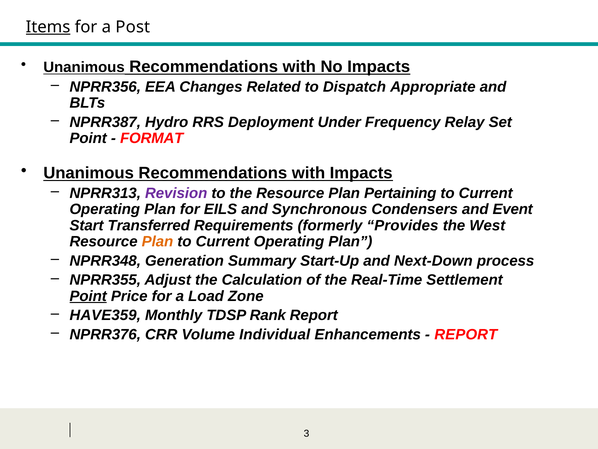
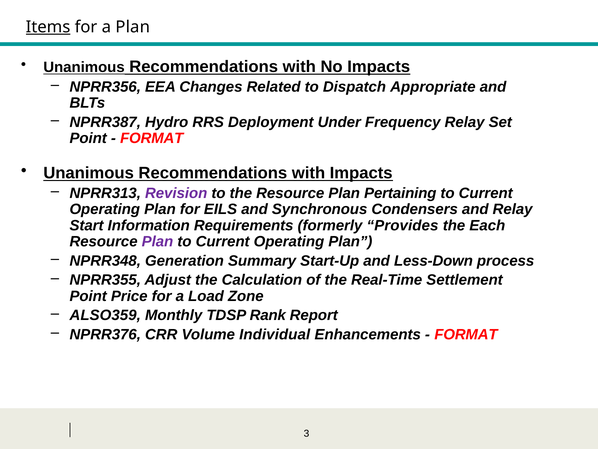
a Post: Post -> Plan
and Event: Event -> Relay
Transferred: Transferred -> Information
West: West -> Each
Plan at (157, 241) colour: orange -> purple
Next-Down: Next-Down -> Less-Down
Point at (88, 296) underline: present -> none
HAVE359: HAVE359 -> ALSO359
REPORT at (466, 334): REPORT -> FORMAT
